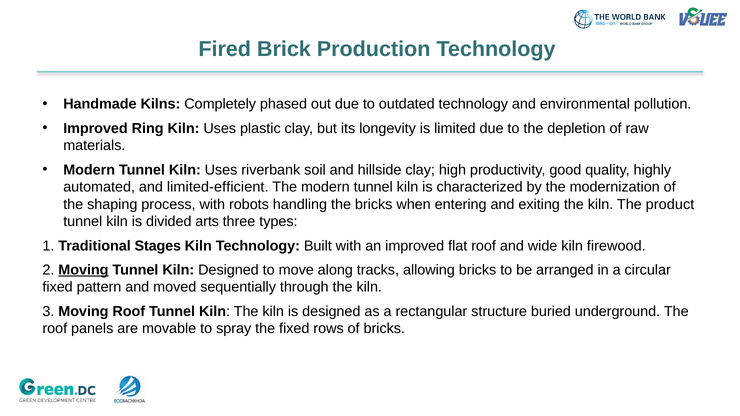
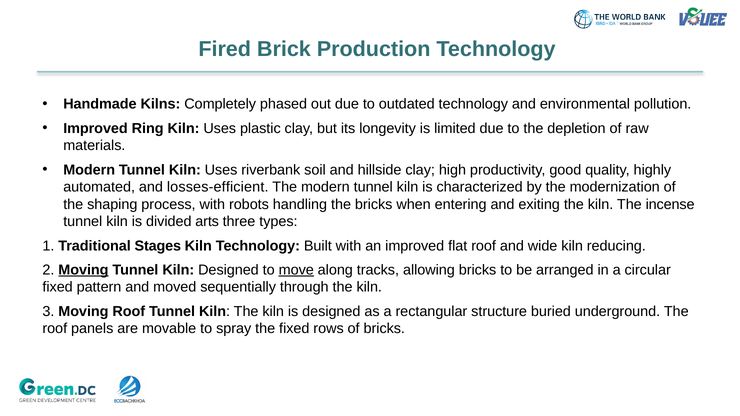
limited-efficient: limited-efficient -> losses-efficient
product: product -> incense
firewood: firewood -> reducing
move underline: none -> present
